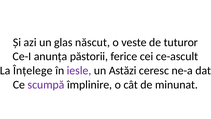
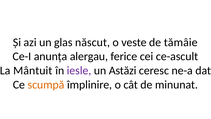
tuturor: tuturor -> tămâie
păstorii: păstorii -> alergau
Înțelege: Înțelege -> Mântuit
scumpă colour: purple -> orange
